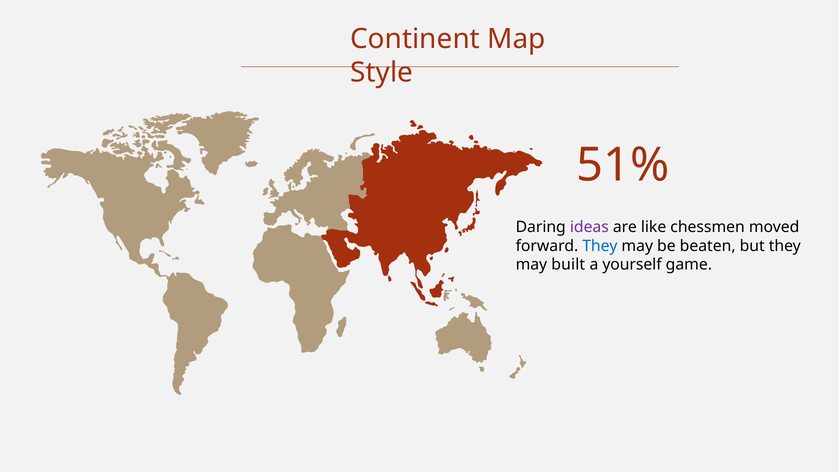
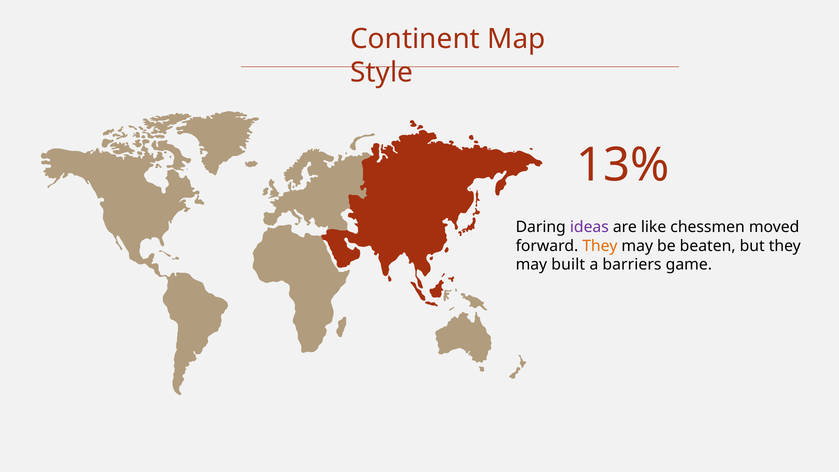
51%: 51% -> 13%
They at (600, 246) colour: blue -> orange
yourself: yourself -> barriers
